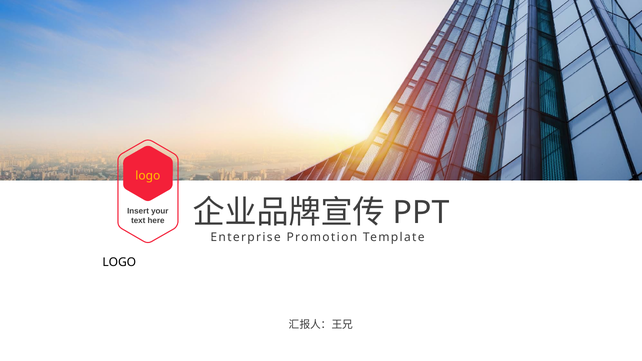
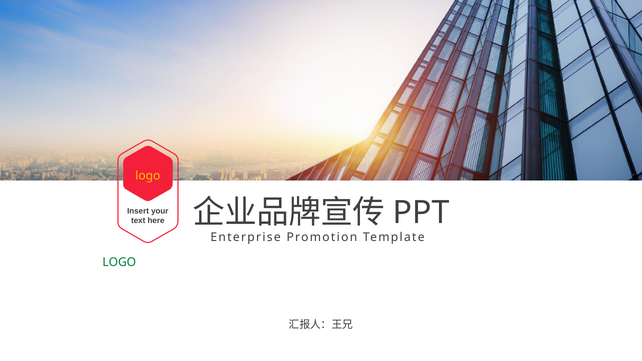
LOGO at (119, 263) colour: black -> green
